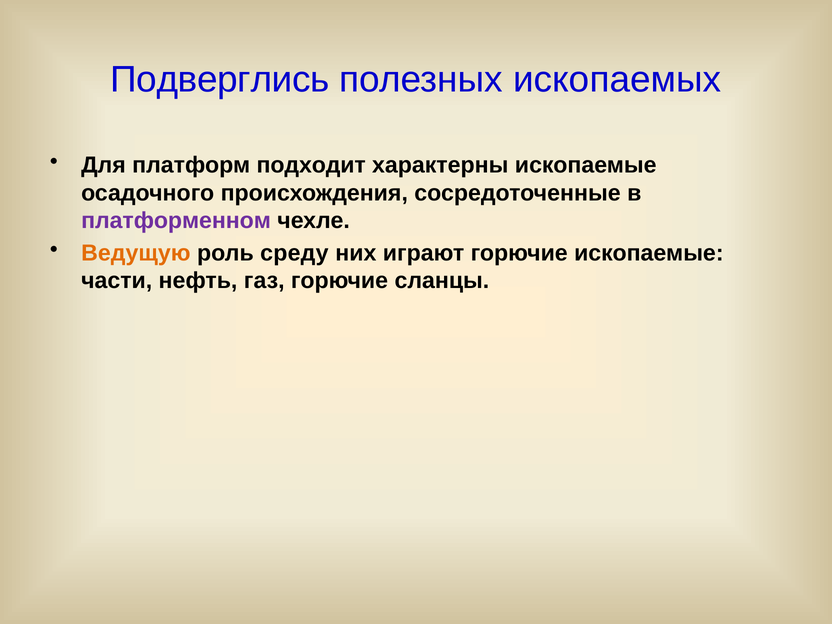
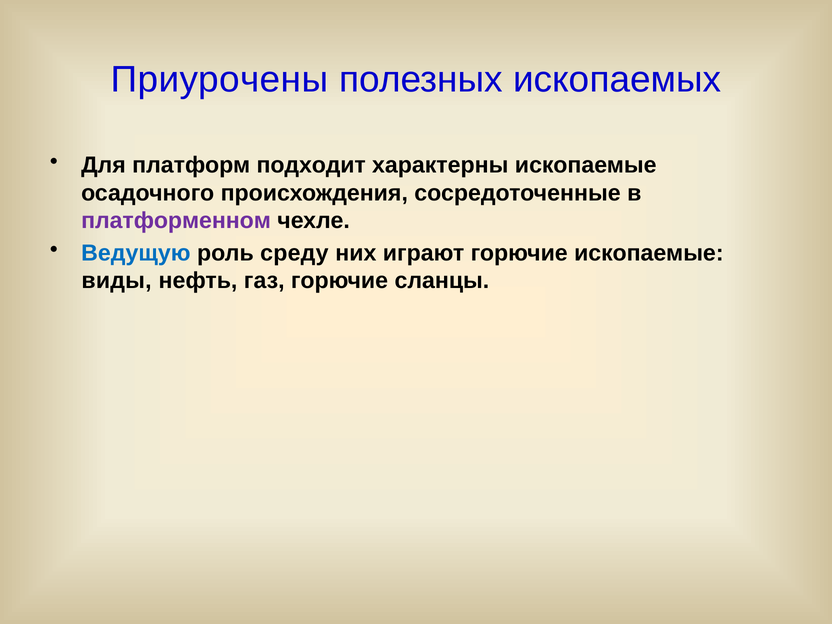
Подверглись: Подверглись -> Приурочены
Ведущую colour: orange -> blue
части: части -> виды
